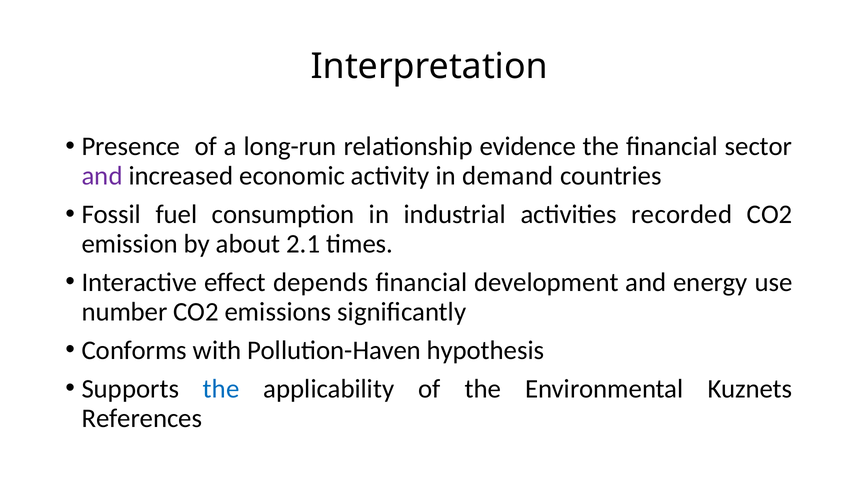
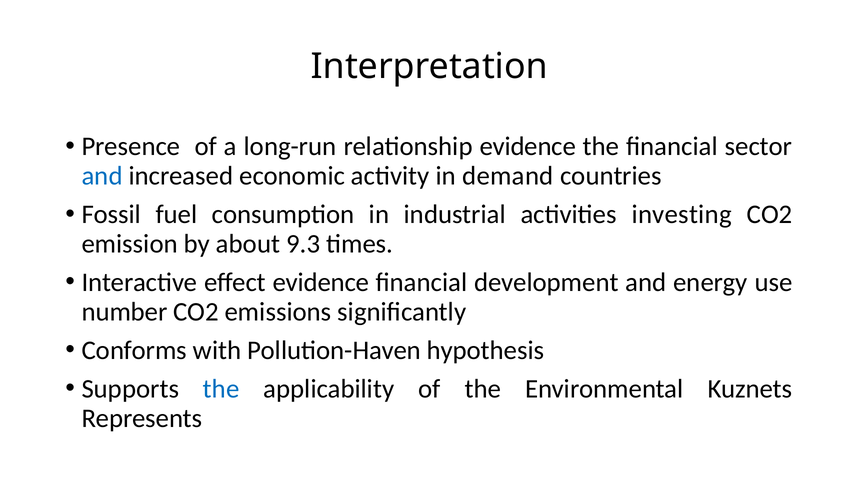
and at (102, 176) colour: purple -> blue
recorded: recorded -> investing
2.1: 2.1 -> 9.3
effect depends: depends -> evidence
References: References -> Represents
